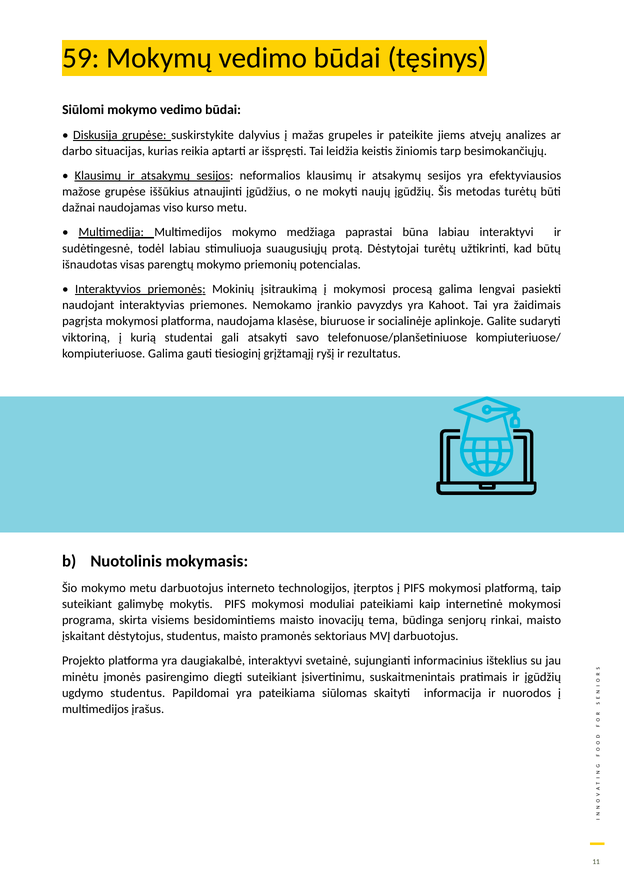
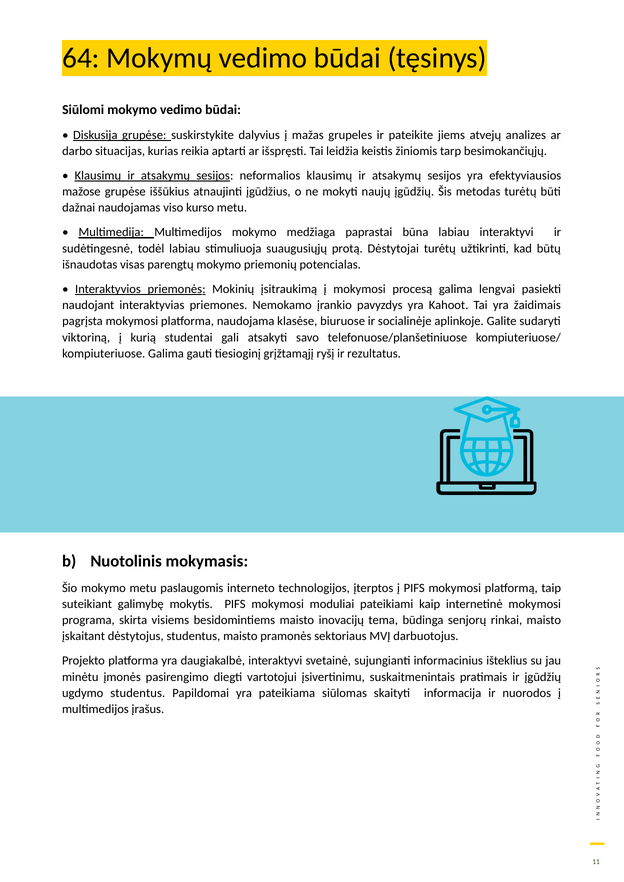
59: 59 -> 64
metu darbuotojus: darbuotojus -> paslaugomis
diegti suteikiant: suteikiant -> vartotojui
